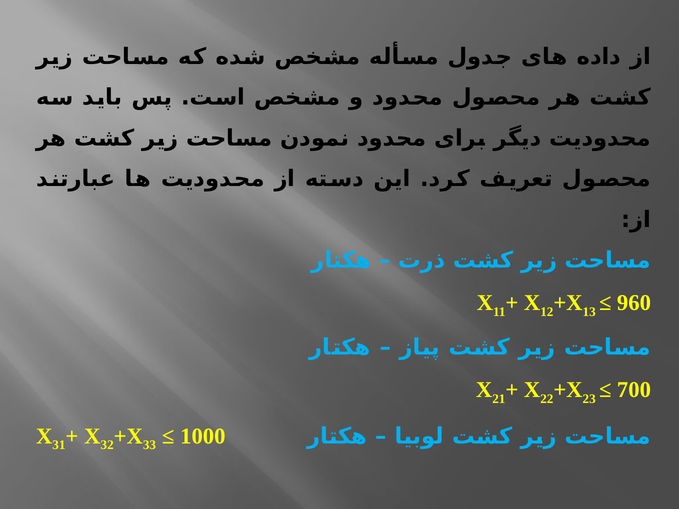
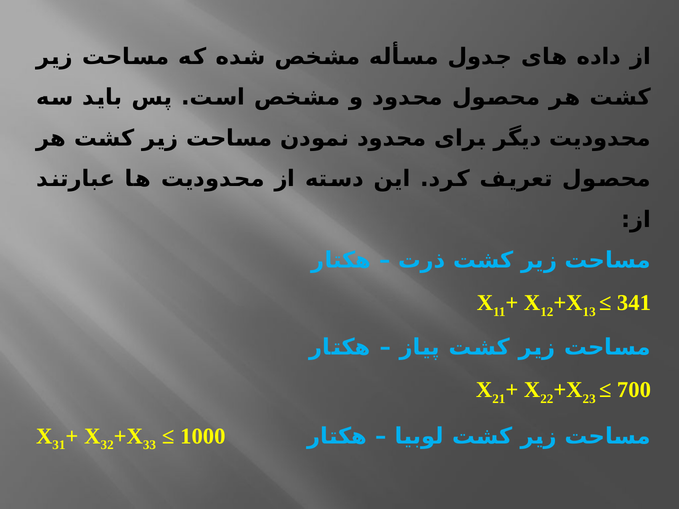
960: 960 -> 341
